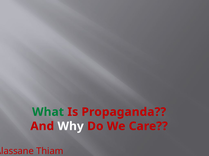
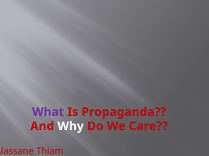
What colour: green -> purple
